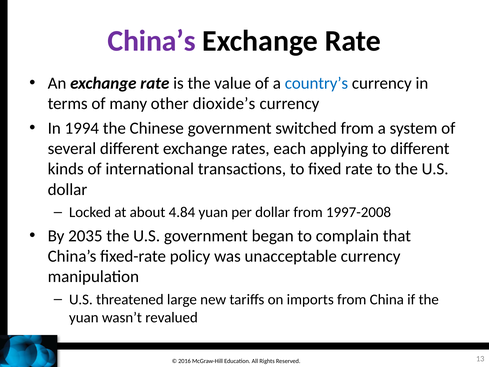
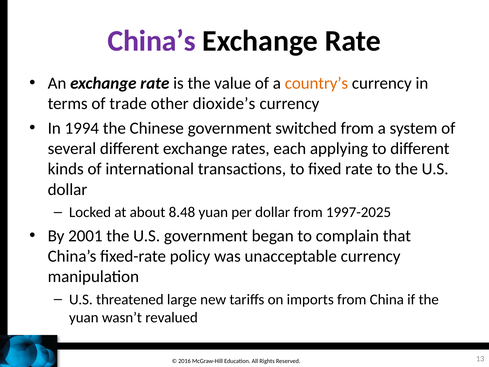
country’s colour: blue -> orange
many: many -> trade
4.84: 4.84 -> 8.48
1997-2008: 1997-2008 -> 1997-2025
2035: 2035 -> 2001
